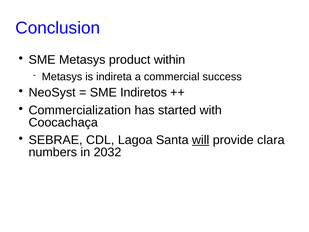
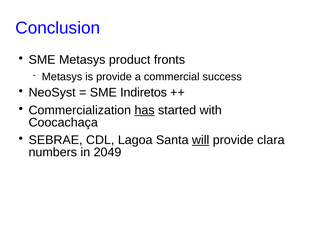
within: within -> fronts
is indireta: indireta -> provide
has underline: none -> present
2032: 2032 -> 2049
